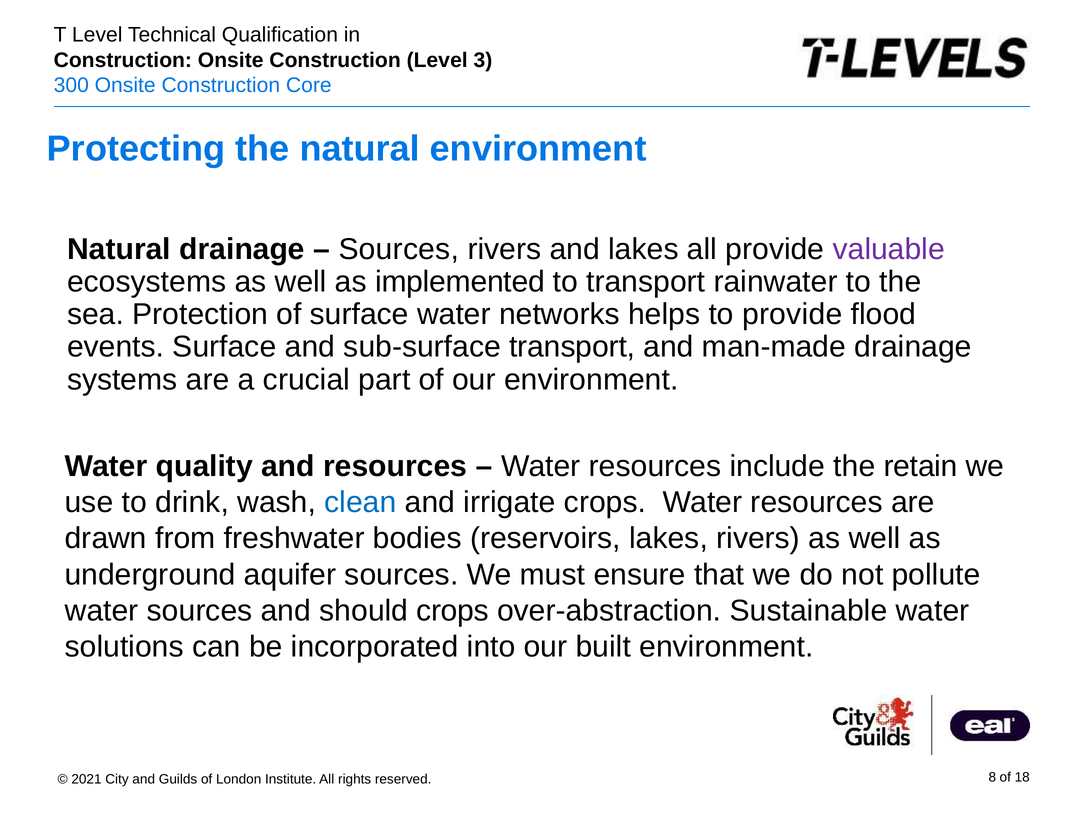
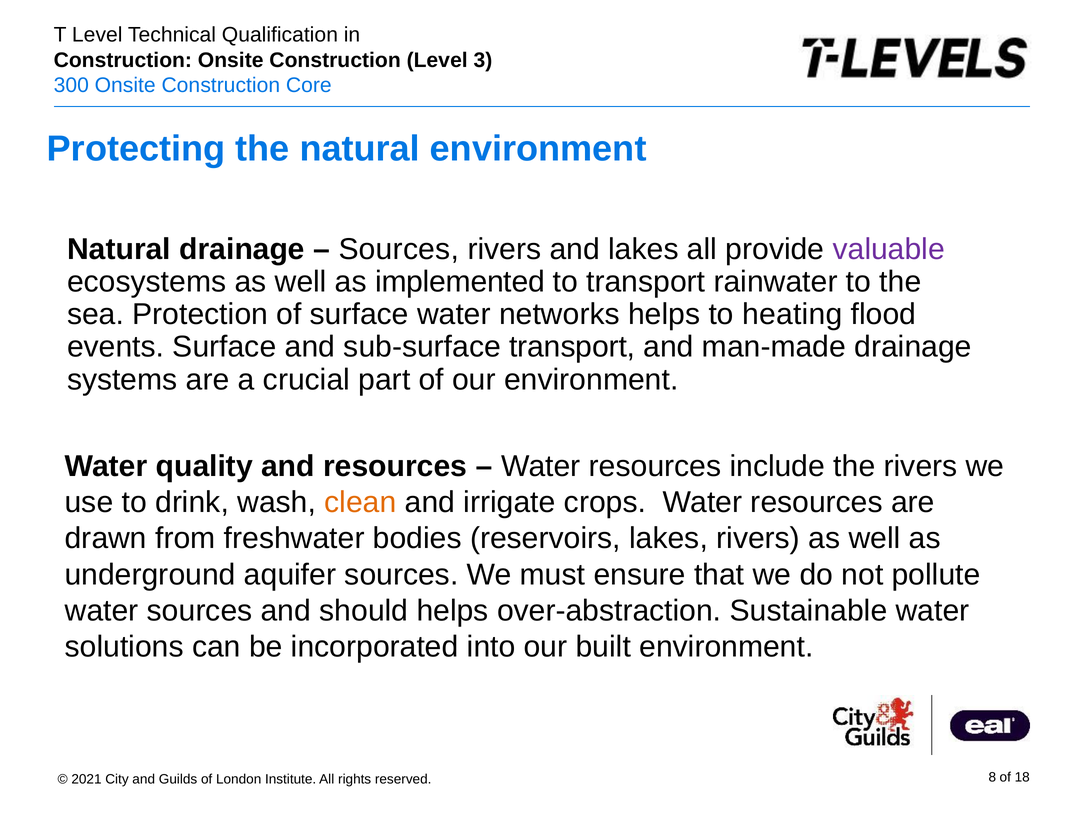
to provide: provide -> heating
the retain: retain -> rivers
clean colour: blue -> orange
should crops: crops -> helps
